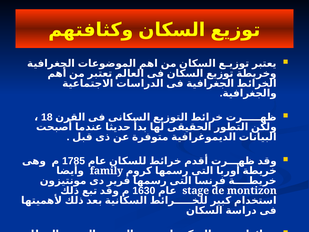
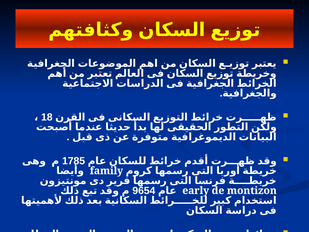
1630: 1630 -> 9654
stage: stage -> early
